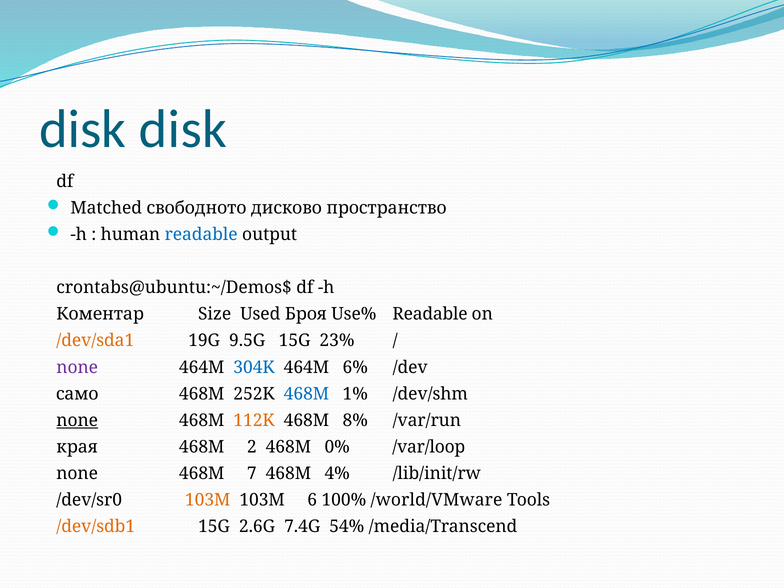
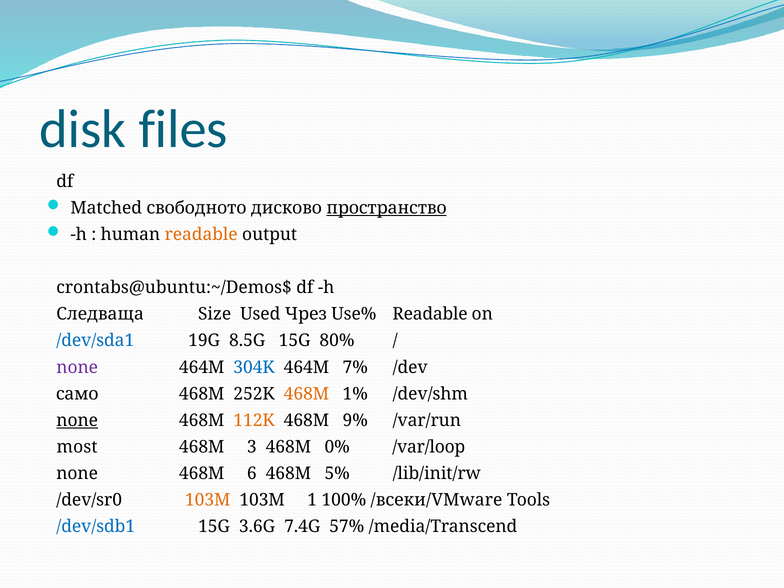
disk disk: disk -> files
пространство underline: none -> present
readable at (201, 235) colour: blue -> orange
Коментар: Коментар -> Следваща
Броя: Броя -> Чрез
/dev/sda1 colour: orange -> blue
9.5G: 9.5G -> 8.5G
23%: 23% -> 80%
6%: 6% -> 7%
468M at (306, 394) colour: blue -> orange
8%: 8% -> 9%
края: края -> most
2: 2 -> 3
7: 7 -> 6
4%: 4% -> 5%
6: 6 -> 1
/world/VMware: /world/VMware -> /всеки/VMware
/dev/sdb1 colour: orange -> blue
2.6G: 2.6G -> 3.6G
54%: 54% -> 57%
